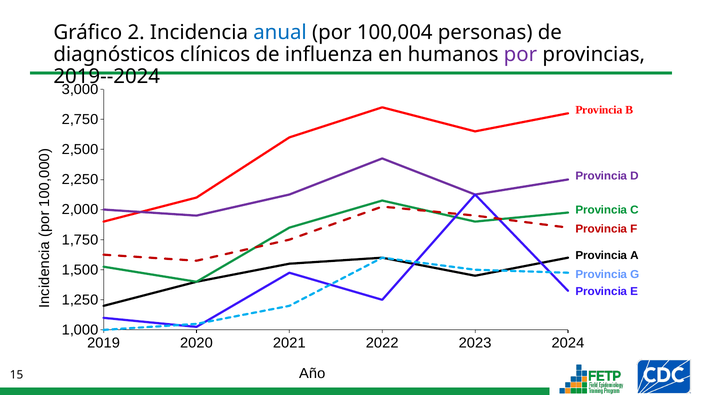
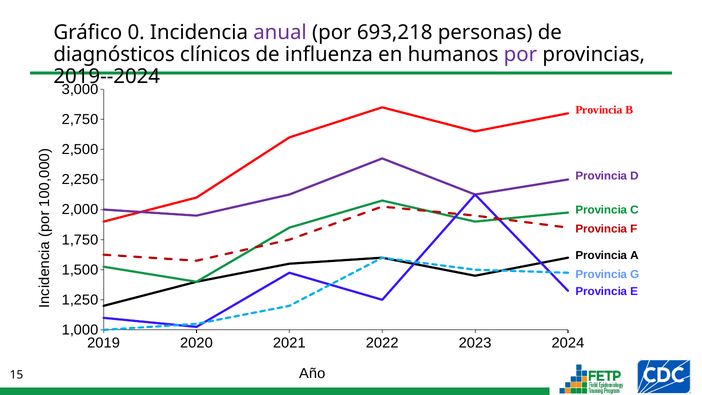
Gráfico 2: 2 -> 0
anual colour: blue -> purple
100,004: 100,004 -> 693,218
